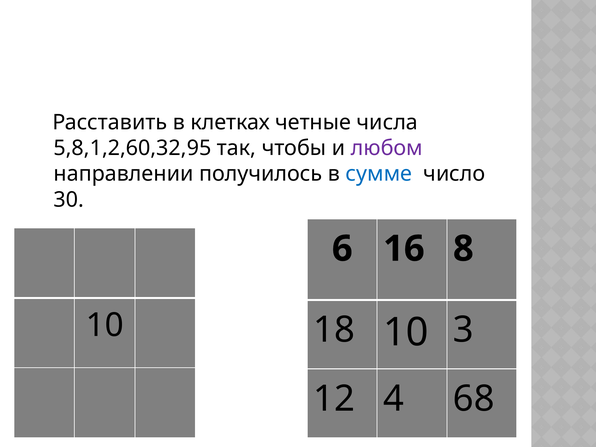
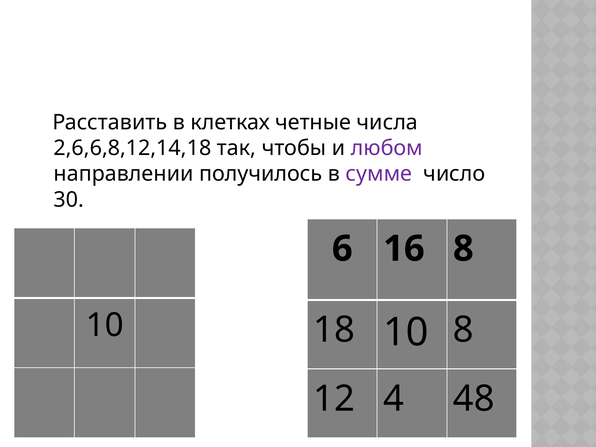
5,8,1,2,60,32,95: 5,8,1,2,60,32,95 -> 2,6,6,8,12,14,18
сумме colour: blue -> purple
10 3: 3 -> 8
68: 68 -> 48
